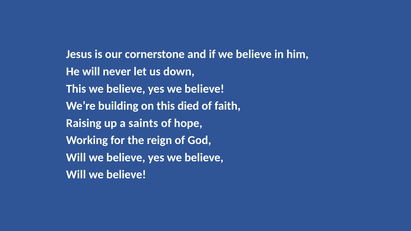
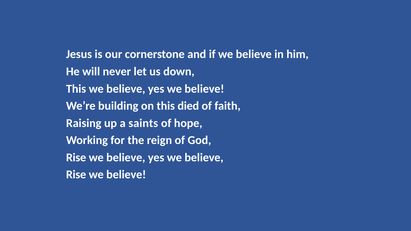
Will at (76, 158): Will -> Rise
Will at (76, 175): Will -> Rise
